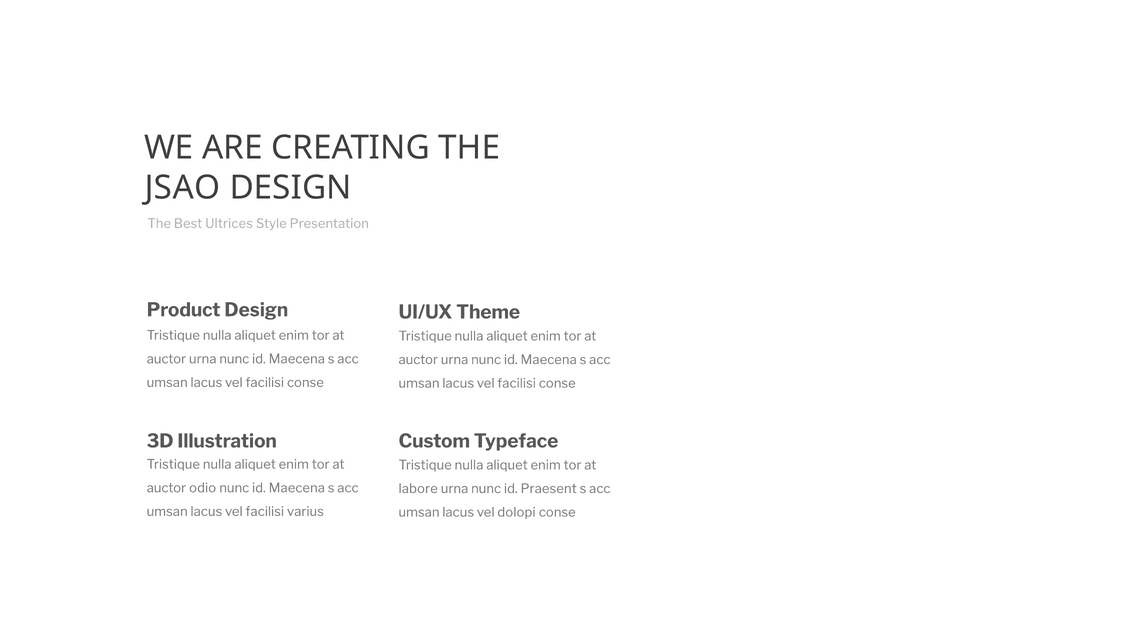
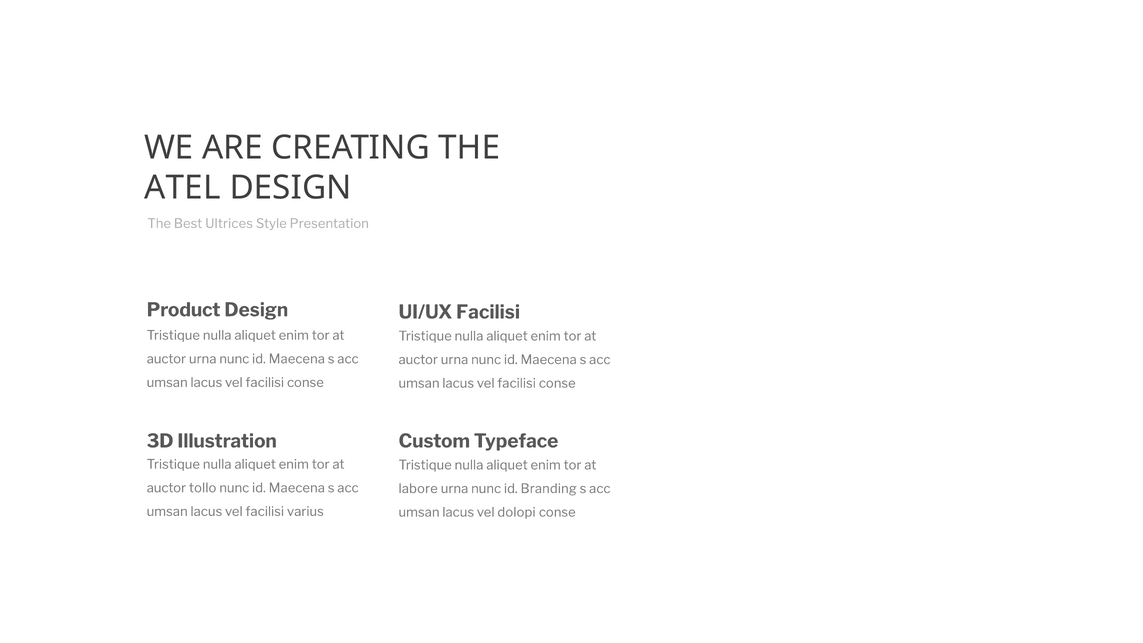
JSAO: JSAO -> ATEL
UI/UX Theme: Theme -> Facilisi
odio: odio -> tollo
Praesent: Praesent -> Branding
